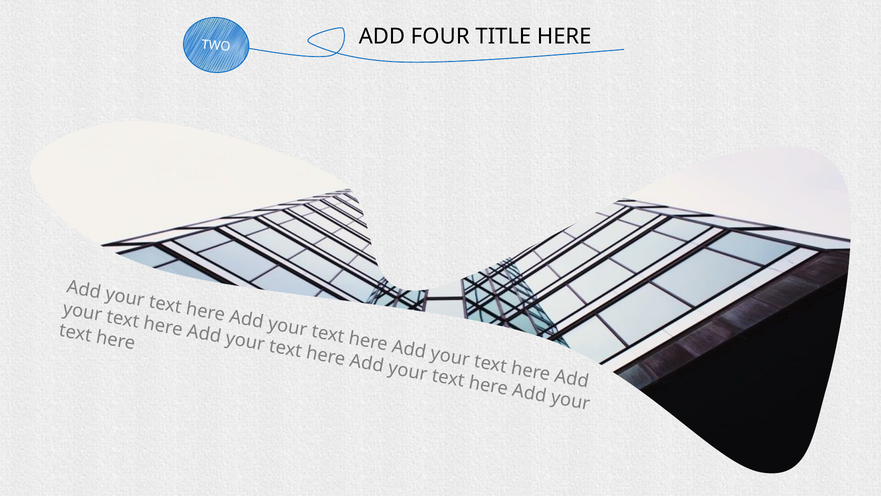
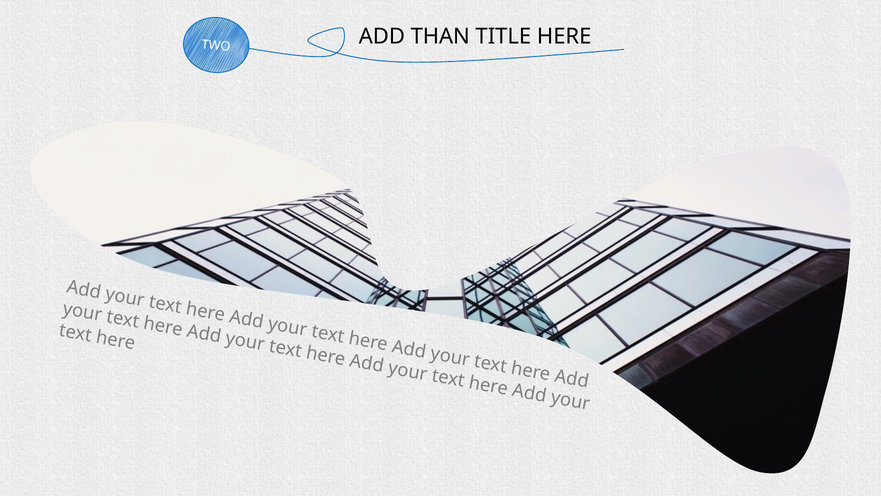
FOUR: FOUR -> THAN
